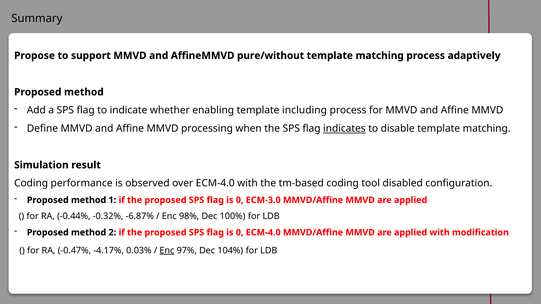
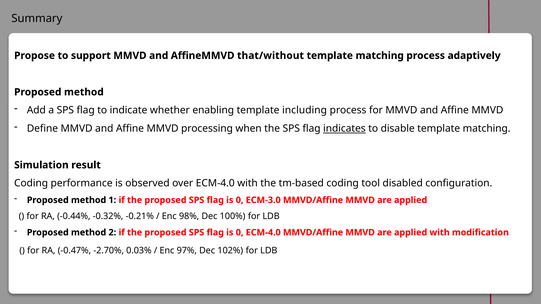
pure/without: pure/without -> that/without
-6.87%: -6.87% -> -0.21%
-4.17%: -4.17% -> -2.70%
Enc at (167, 251) underline: present -> none
104%: 104% -> 102%
